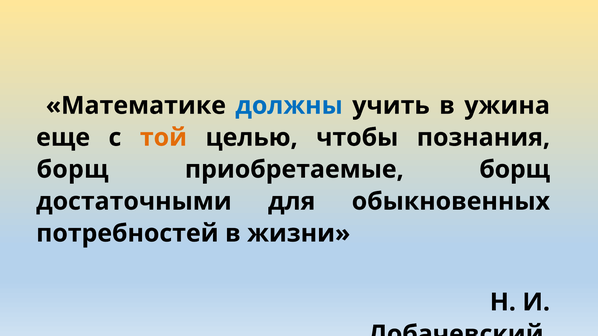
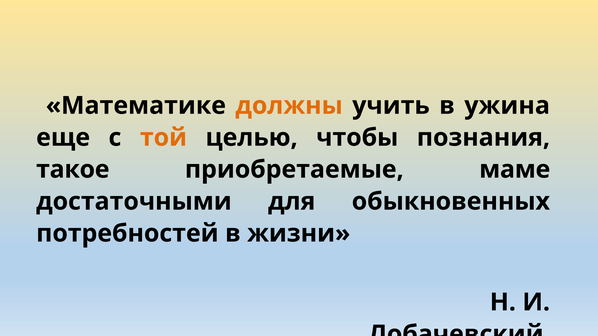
должны colour: blue -> orange
борщ at (73, 170): борщ -> такое
приобретаемые борщ: борщ -> маме
